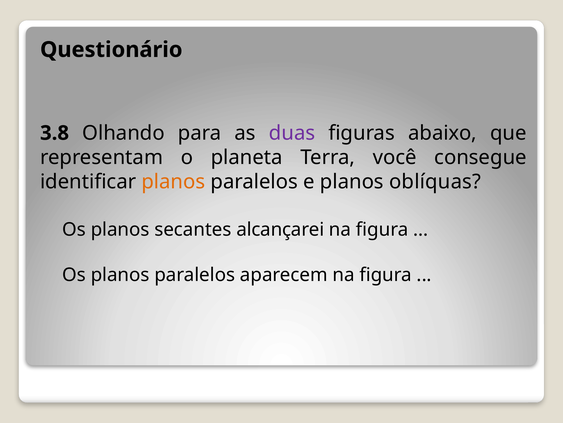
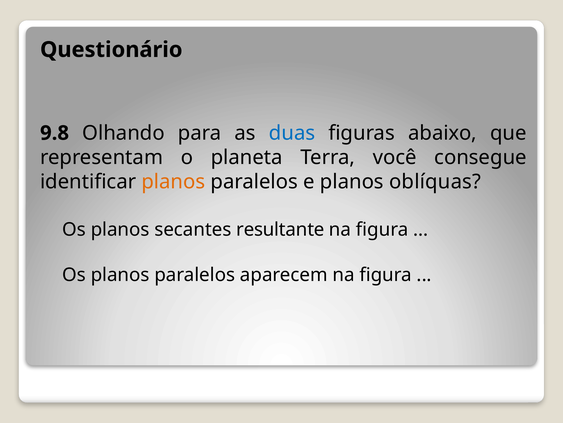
3.8: 3.8 -> 9.8
duas colour: purple -> blue
alcançarei: alcançarei -> resultante
